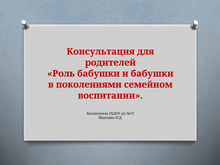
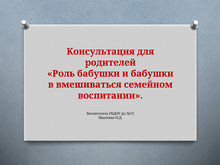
поколениями: поколениями -> вмешиваться
